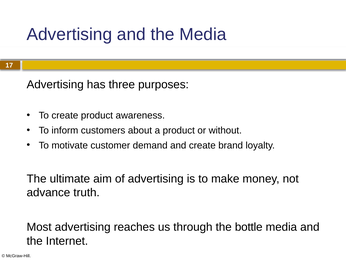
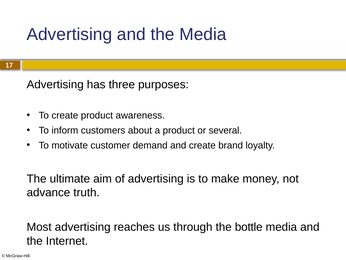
without: without -> several
